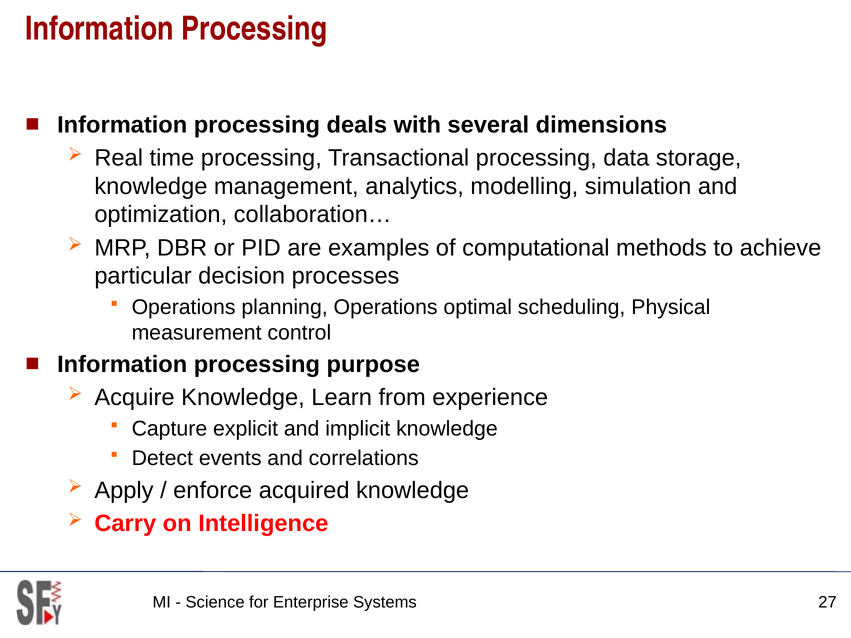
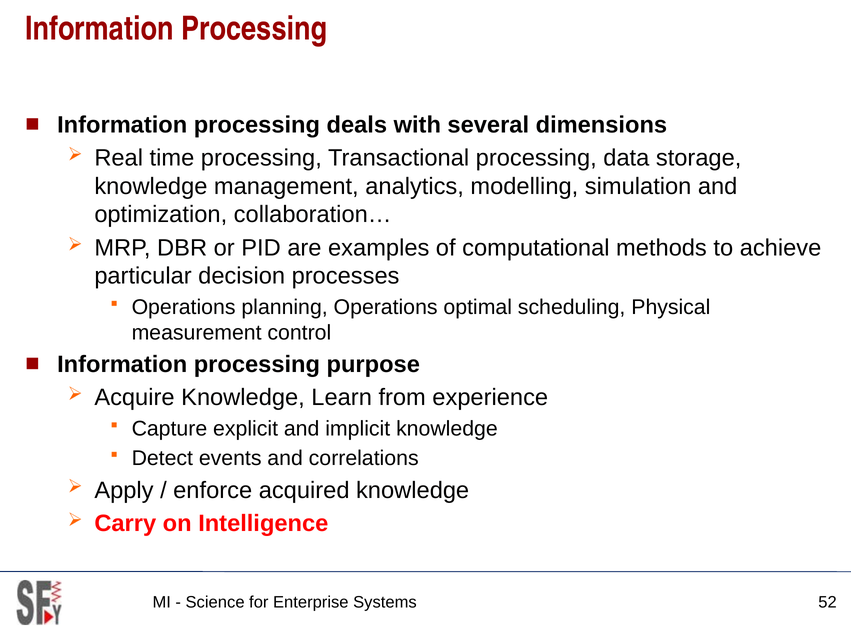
27: 27 -> 52
